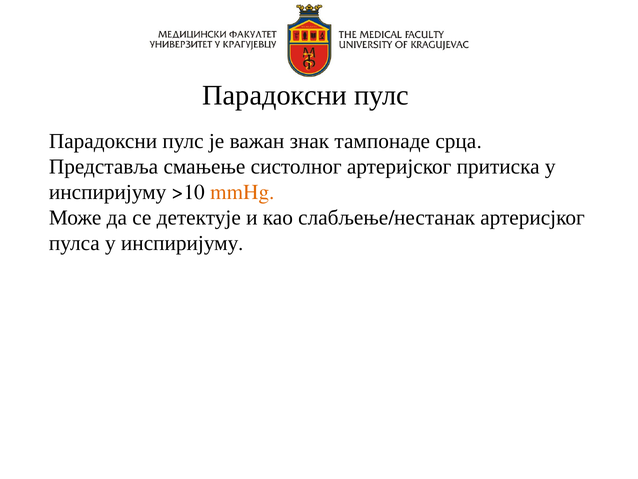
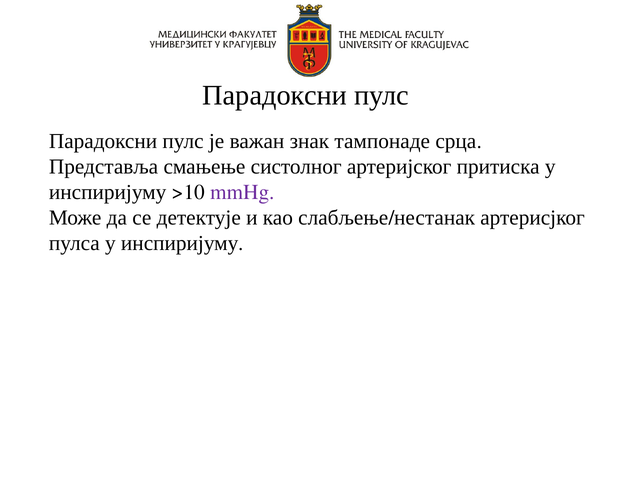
mmHg colour: orange -> purple
